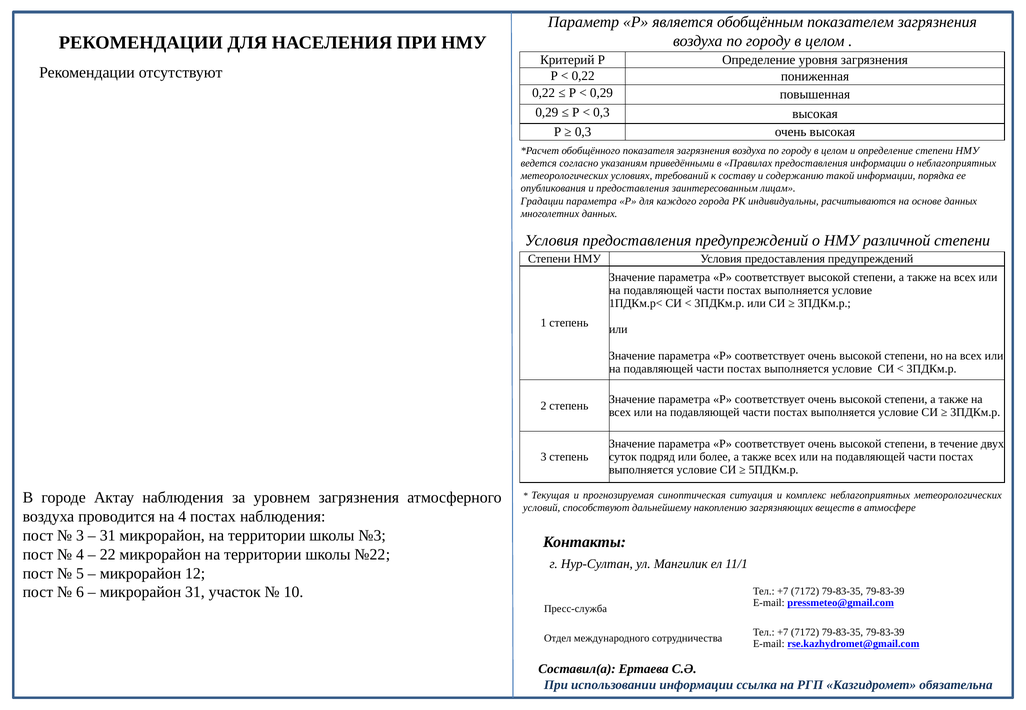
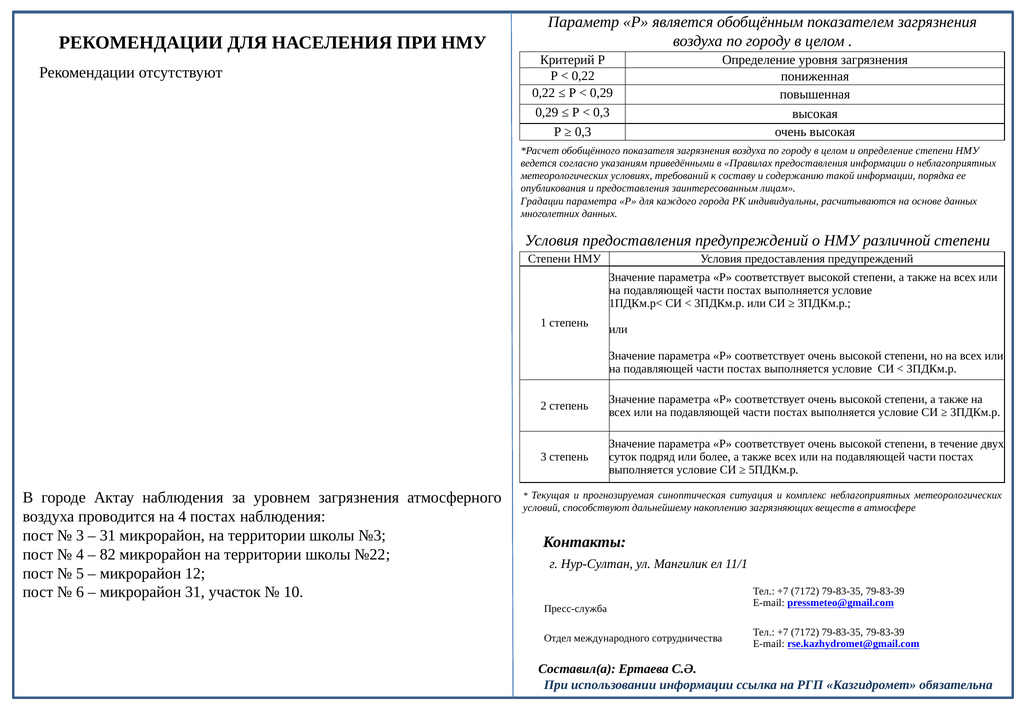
22: 22 -> 82
